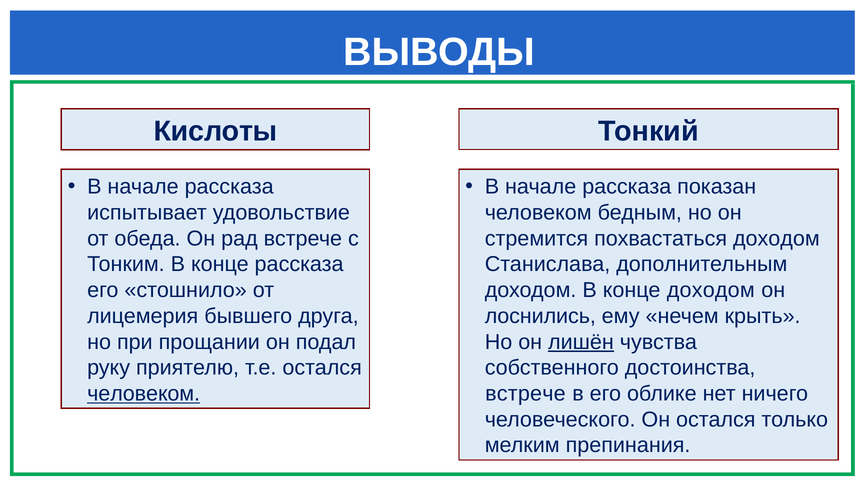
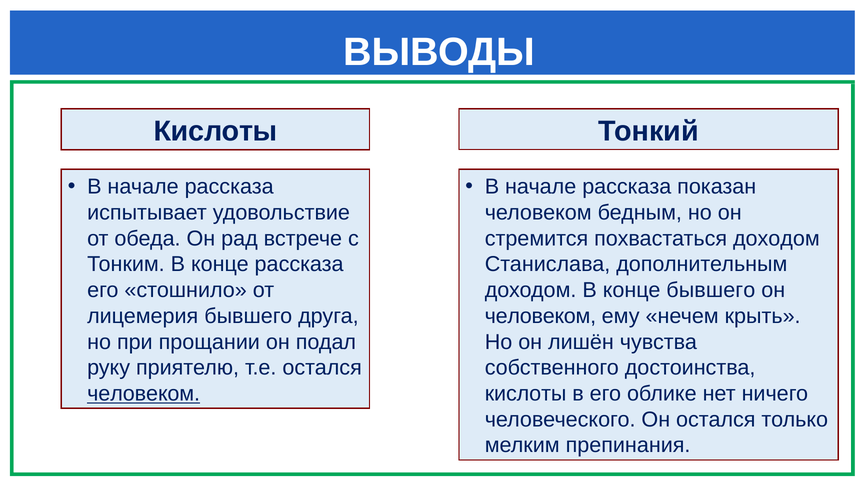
конце доходом: доходом -> бывшего
лоснились at (540, 316): лоснились -> человеком
лишён underline: present -> none
встрече at (525, 394): встрече -> кислоты
